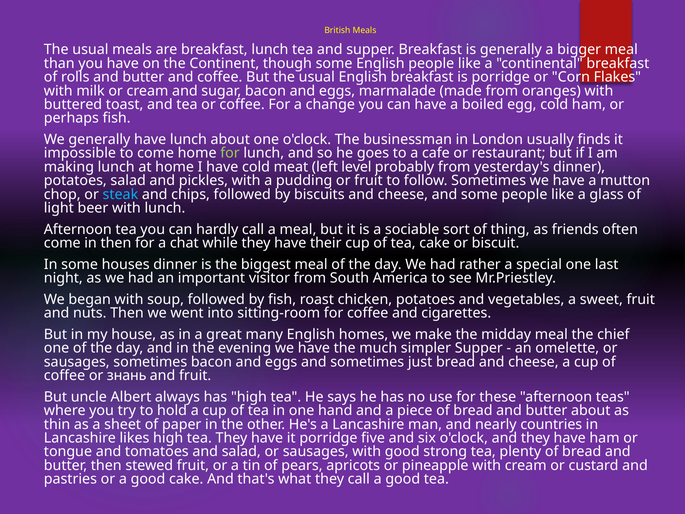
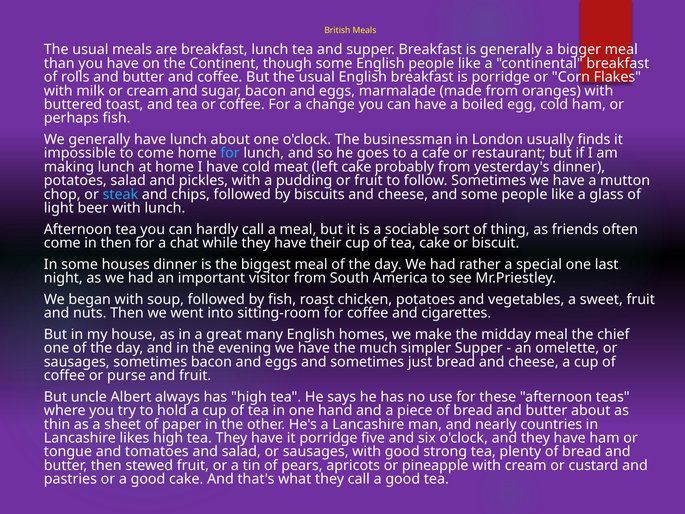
for at (230, 153) colour: light green -> light blue
left level: level -> cake
знань: знань -> purse
